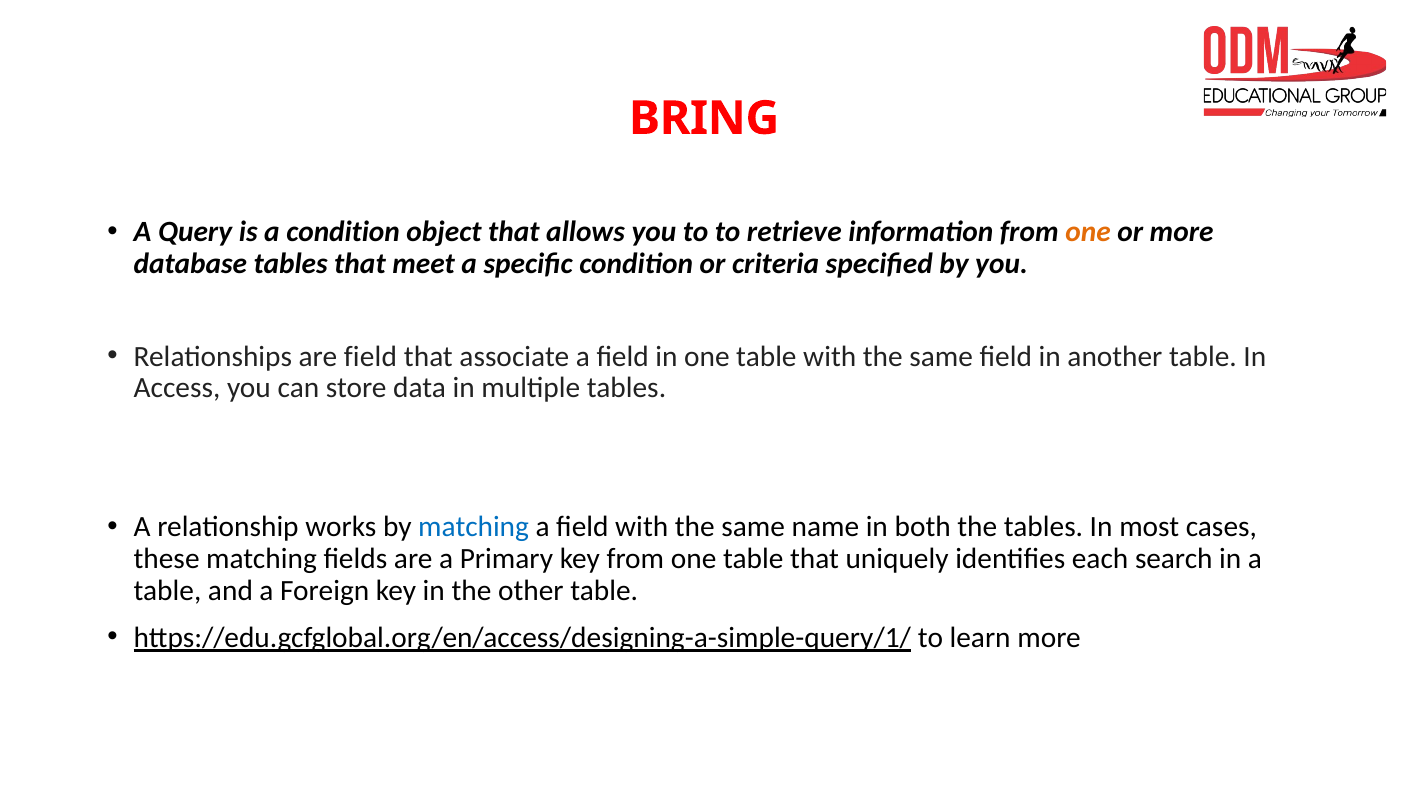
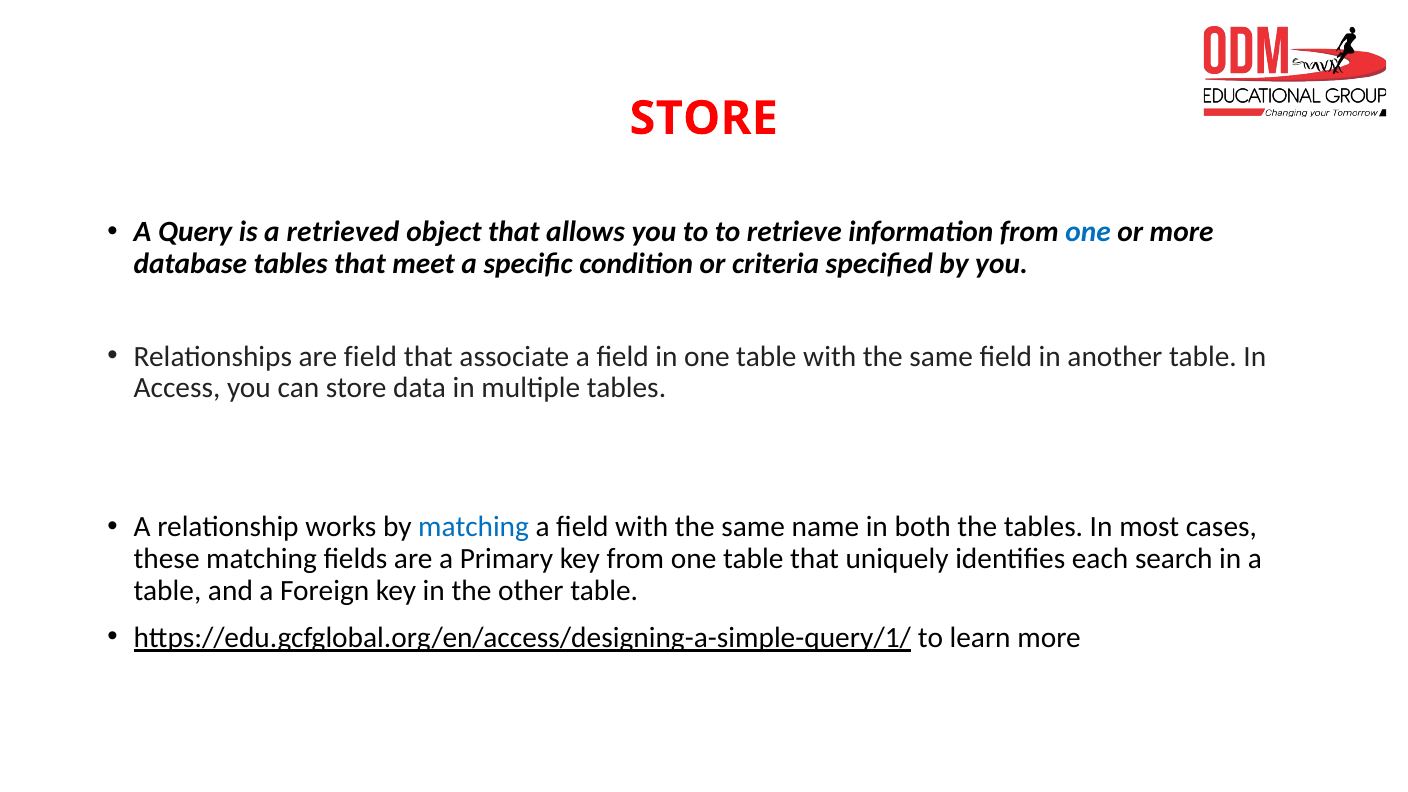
BRING at (704, 118): BRING -> STORE
a condition: condition -> retrieved
one at (1088, 232) colour: orange -> blue
